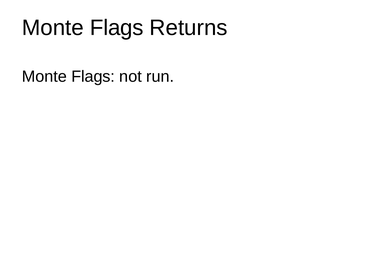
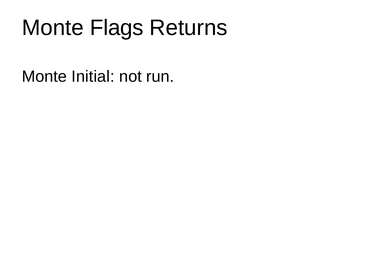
Flags at (93, 77): Flags -> Initial
